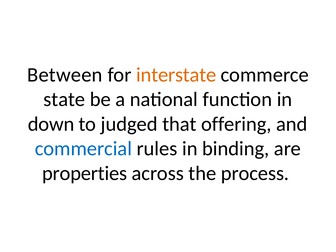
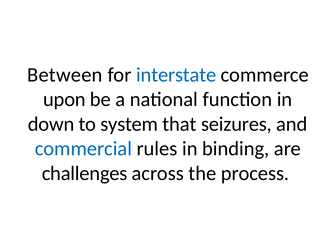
interstate colour: orange -> blue
state: state -> upon
judged: judged -> system
offering: offering -> seizures
properties: properties -> challenges
